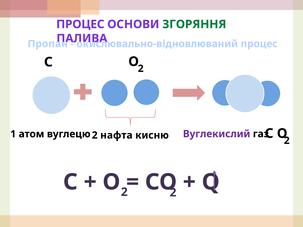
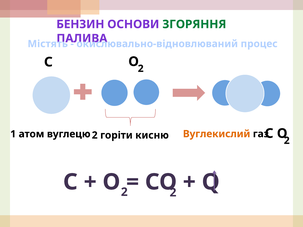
ПРОЦЕС at (80, 24): ПРОЦЕС -> БЕНЗИН
Пропан: Пропан -> Містять
Вуглекислий colour: purple -> orange
нафта: нафта -> горіти
